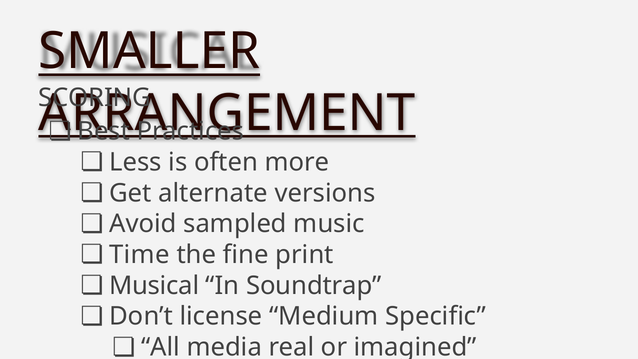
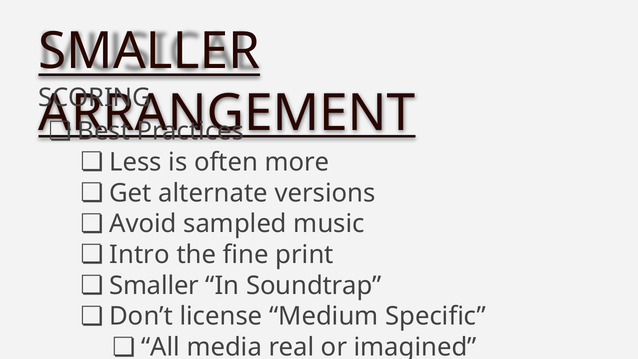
Time: Time -> Intro
Musical at (154, 286): Musical -> Smaller
